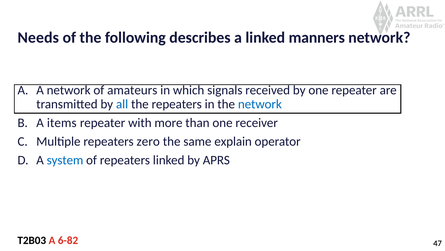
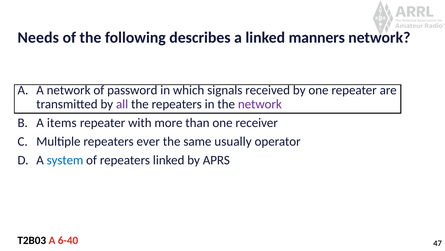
amateurs: amateurs -> password
all colour: blue -> purple
network at (260, 104) colour: blue -> purple
zero: zero -> ever
explain: explain -> usually
6-82: 6-82 -> 6-40
